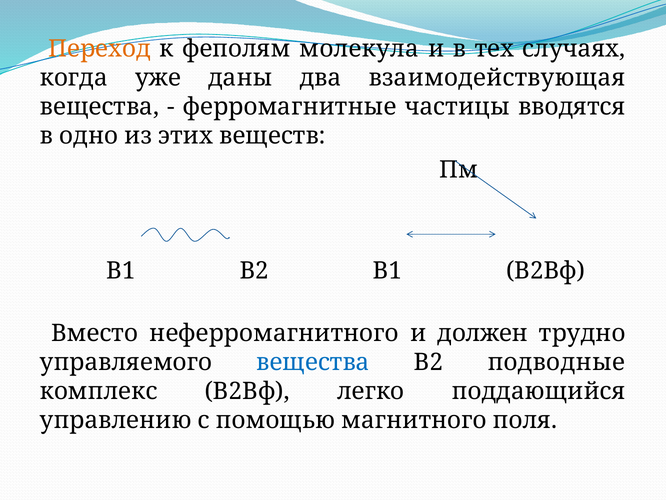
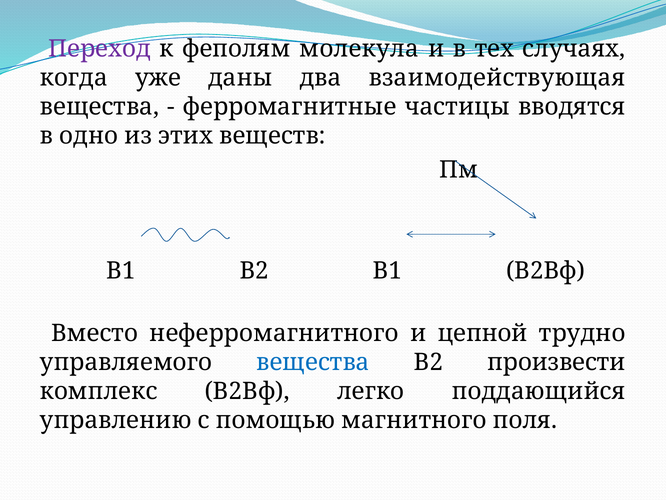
Переход colour: orange -> purple
должен: должен -> цепной
подводные: подводные -> произвести
